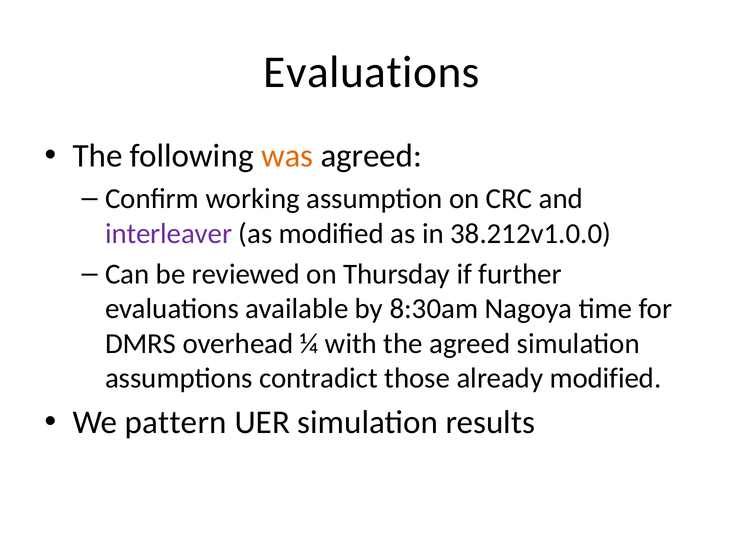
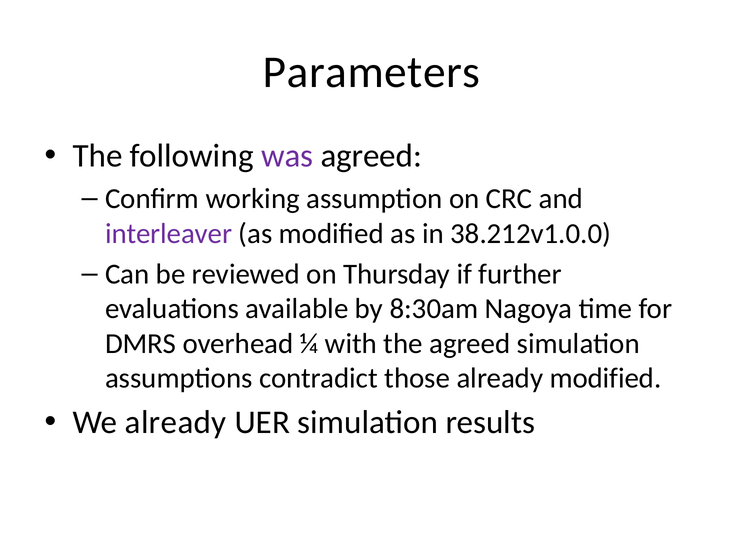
Evaluations at (372, 72): Evaluations -> Parameters
was colour: orange -> purple
We pattern: pattern -> already
